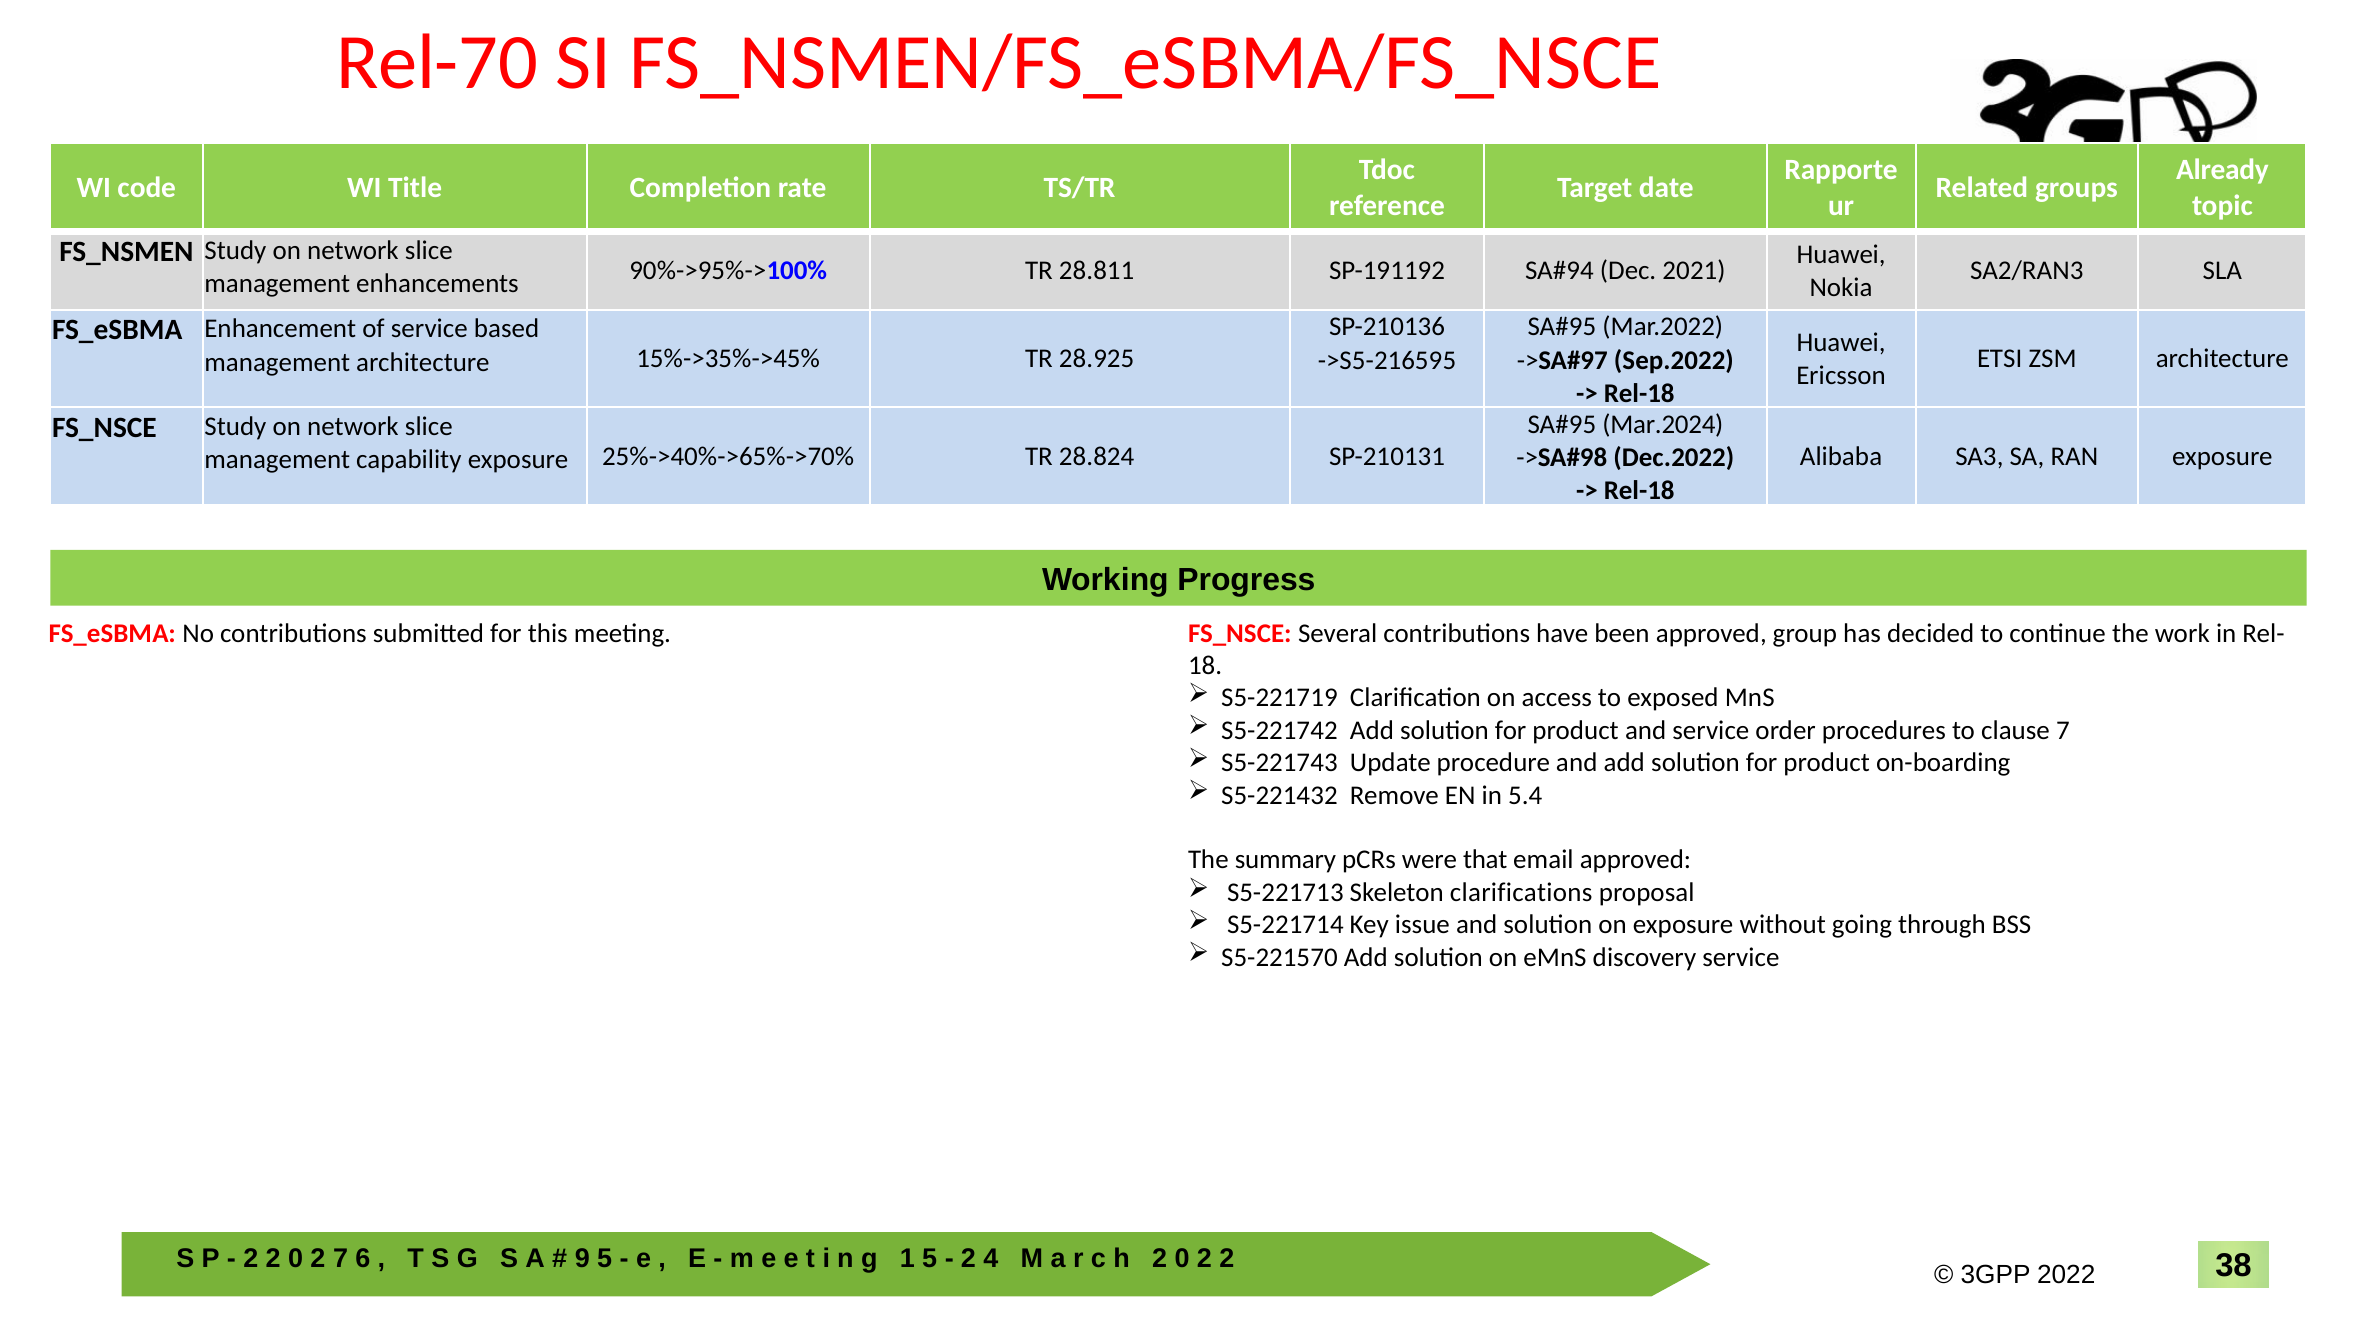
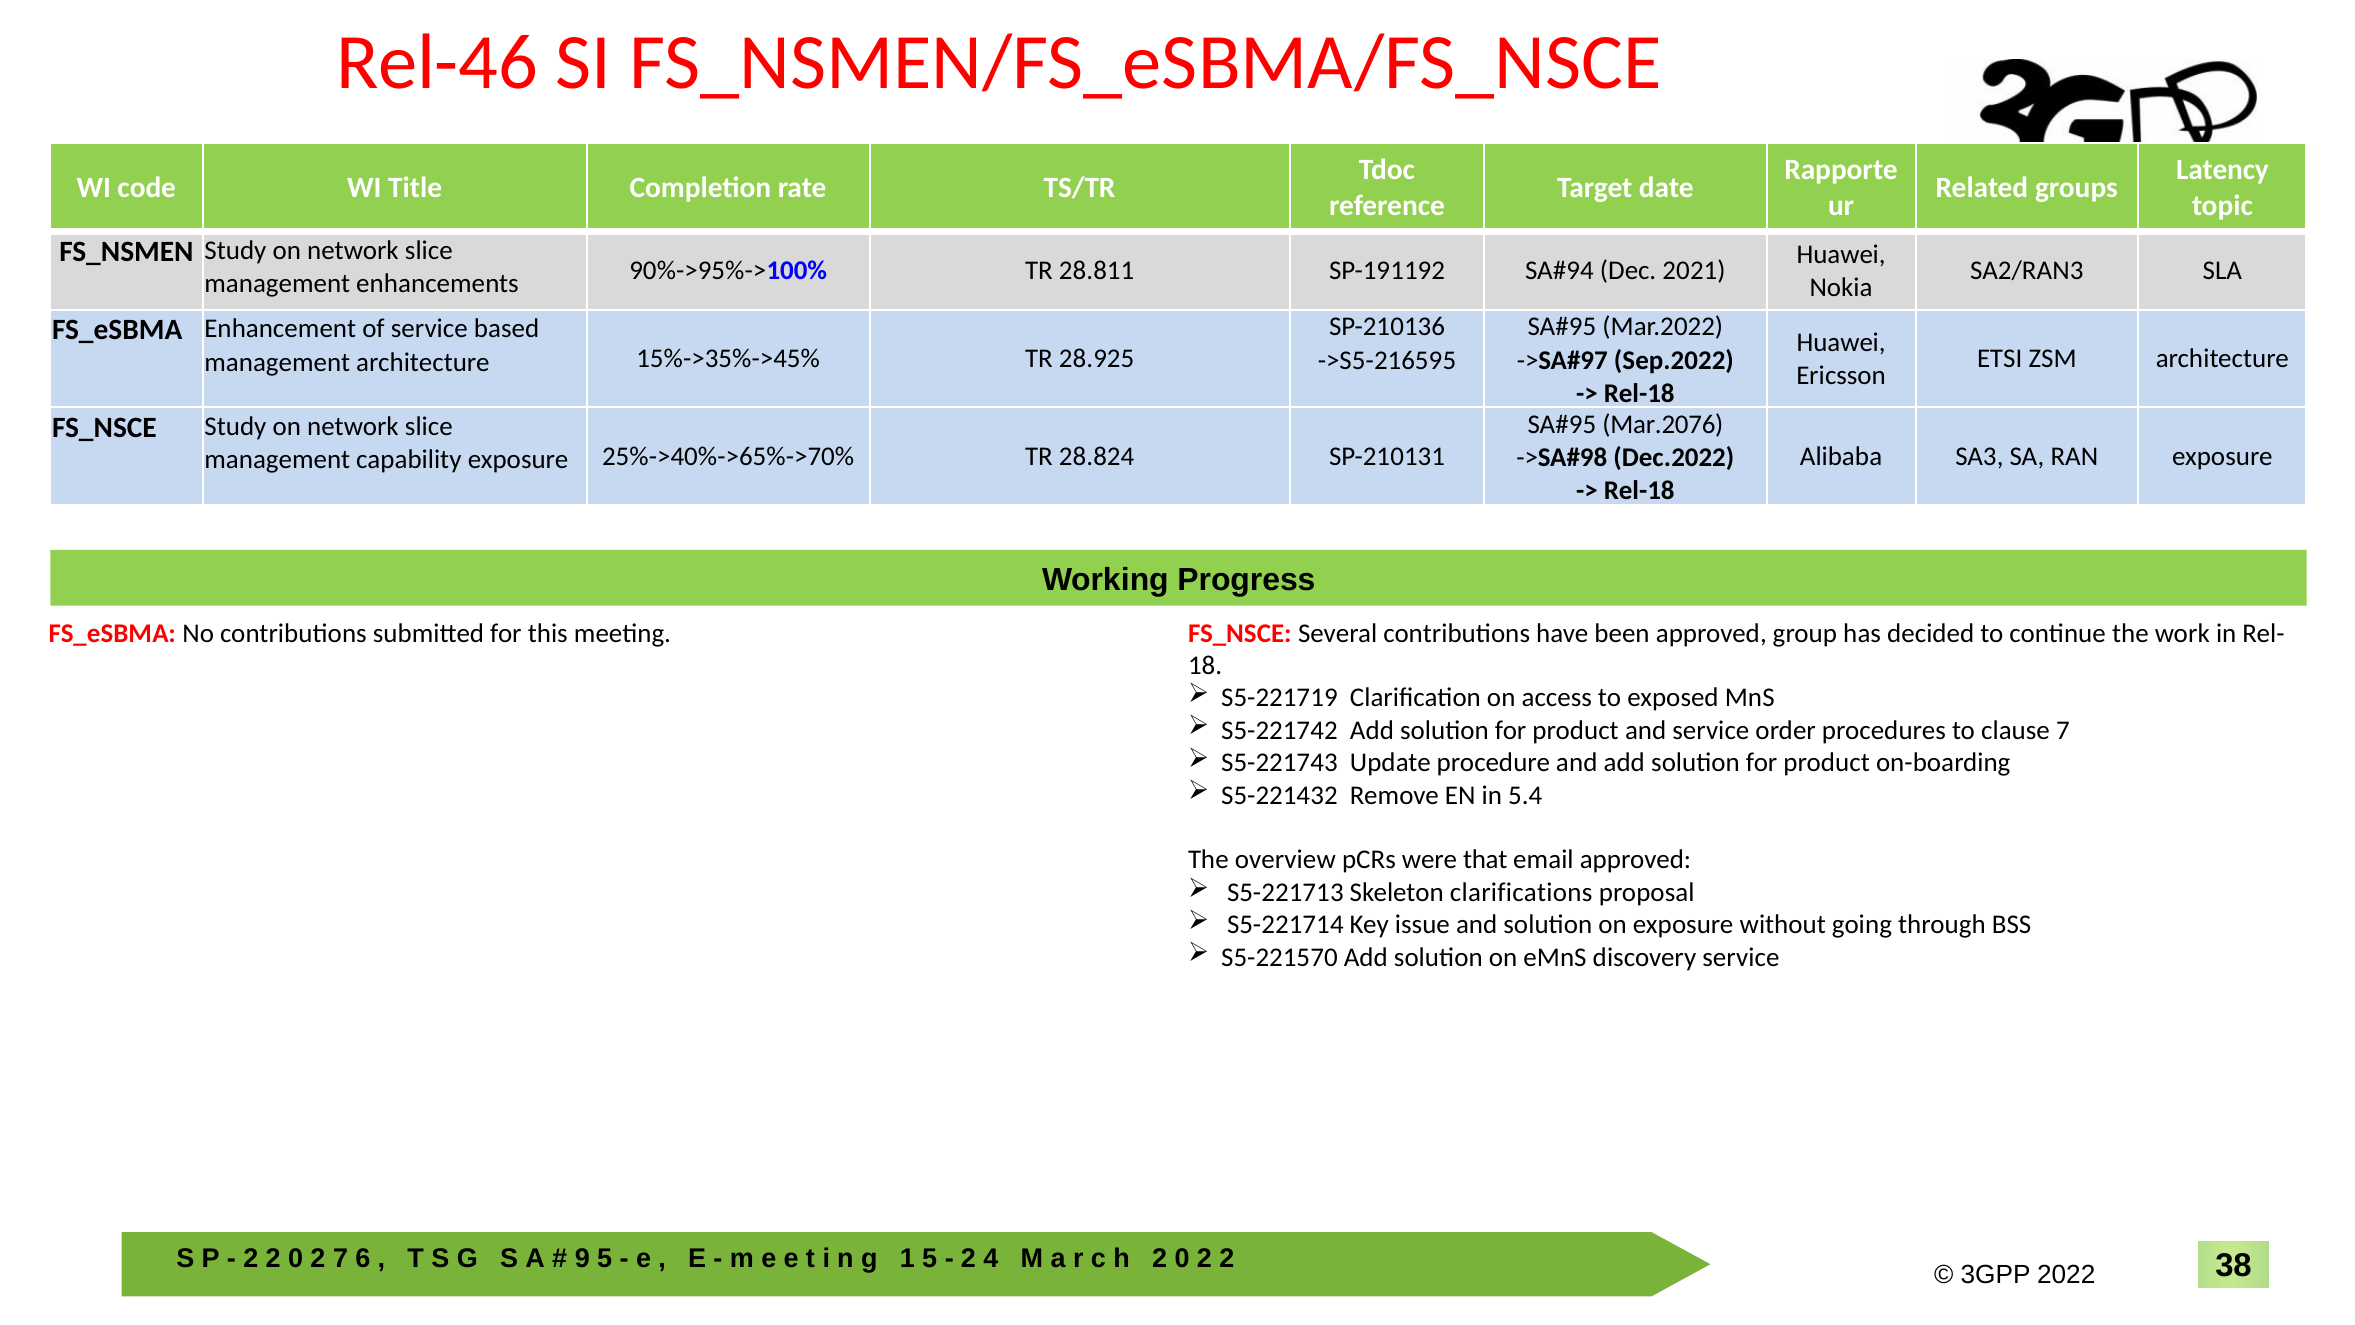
Rel-70: Rel-70 -> Rel-46
Already: Already -> Latency
Mar.2024: Mar.2024 -> Mar.2076
summary: summary -> overview
